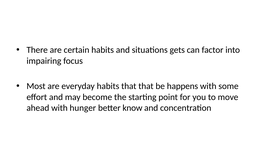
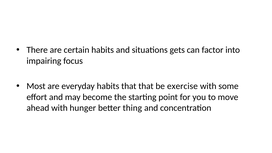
happens: happens -> exercise
know: know -> thing
